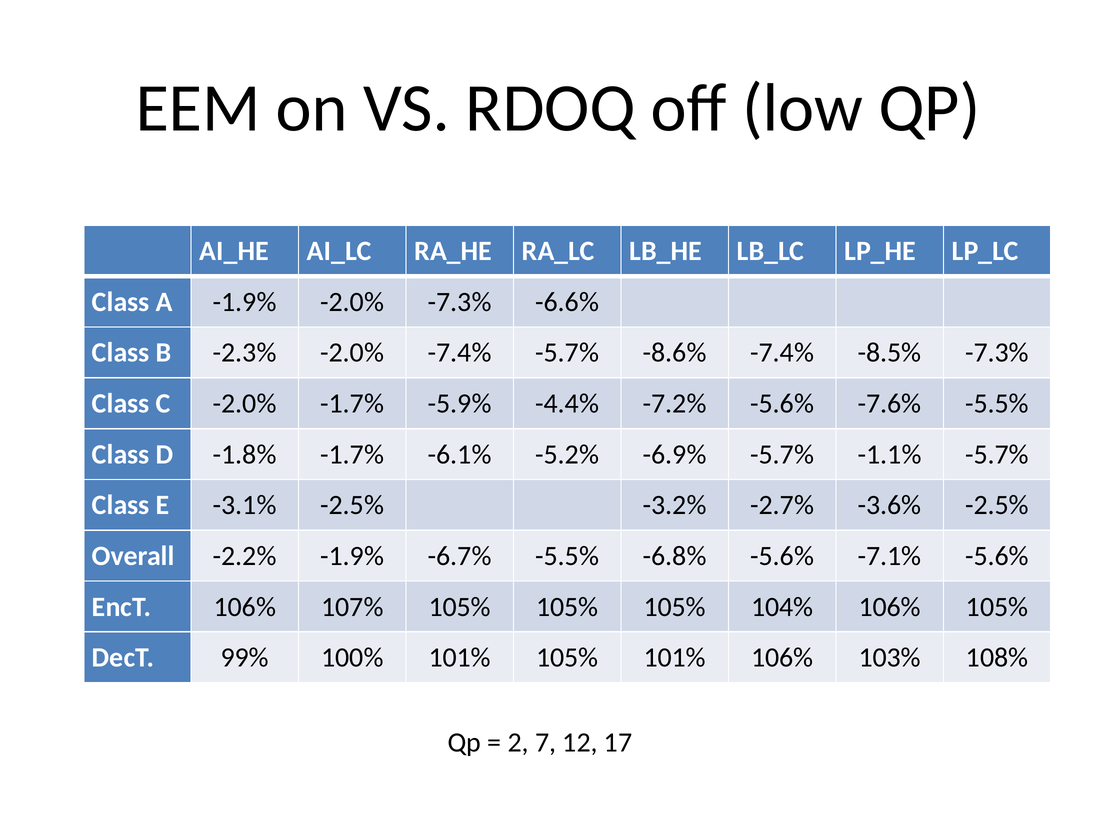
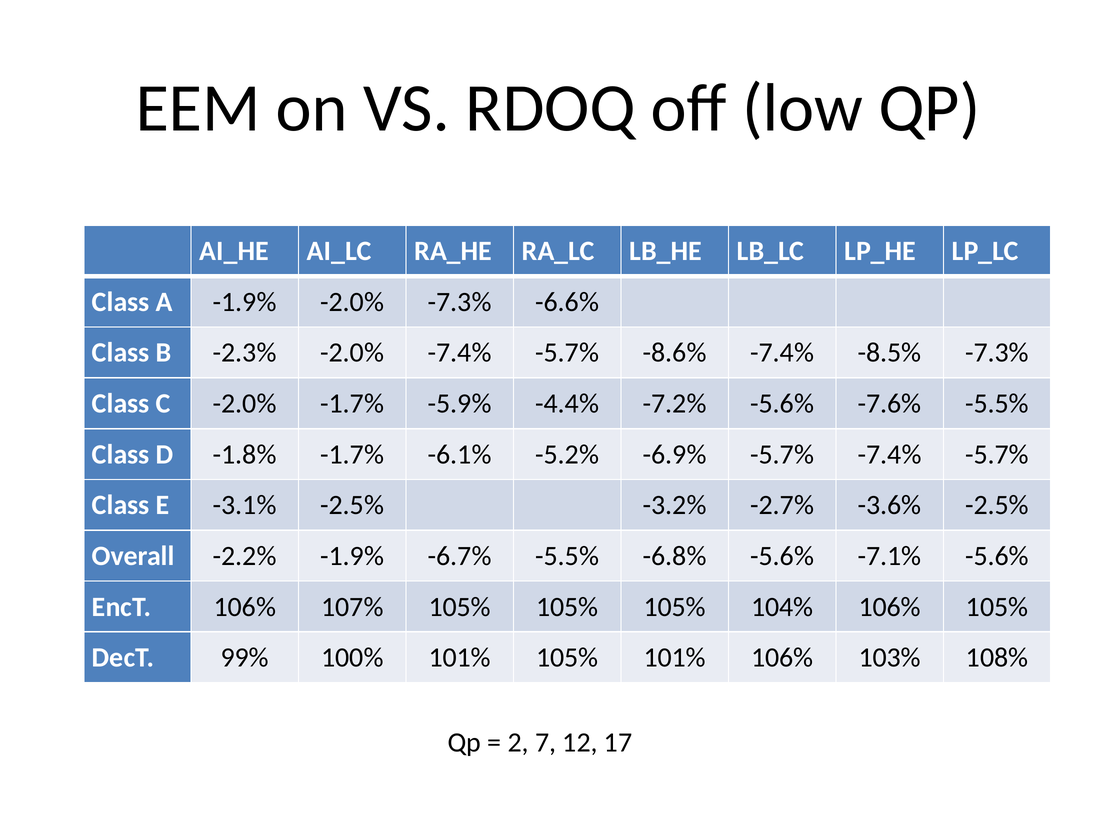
-5.7% -1.1%: -1.1% -> -7.4%
